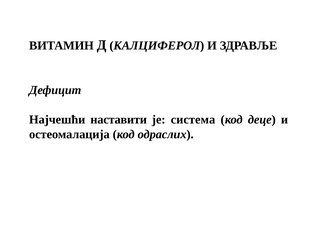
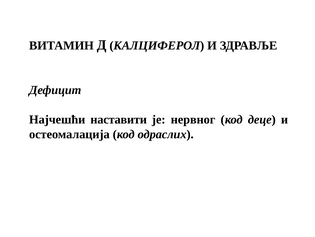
система: система -> нервног
